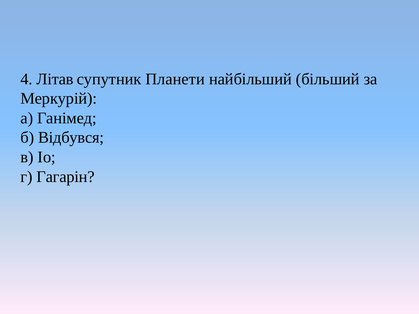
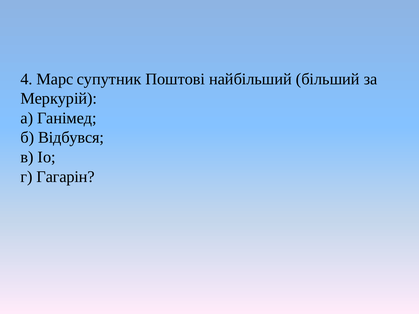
Літав: Літав -> Марс
Планети: Планети -> Поштові
